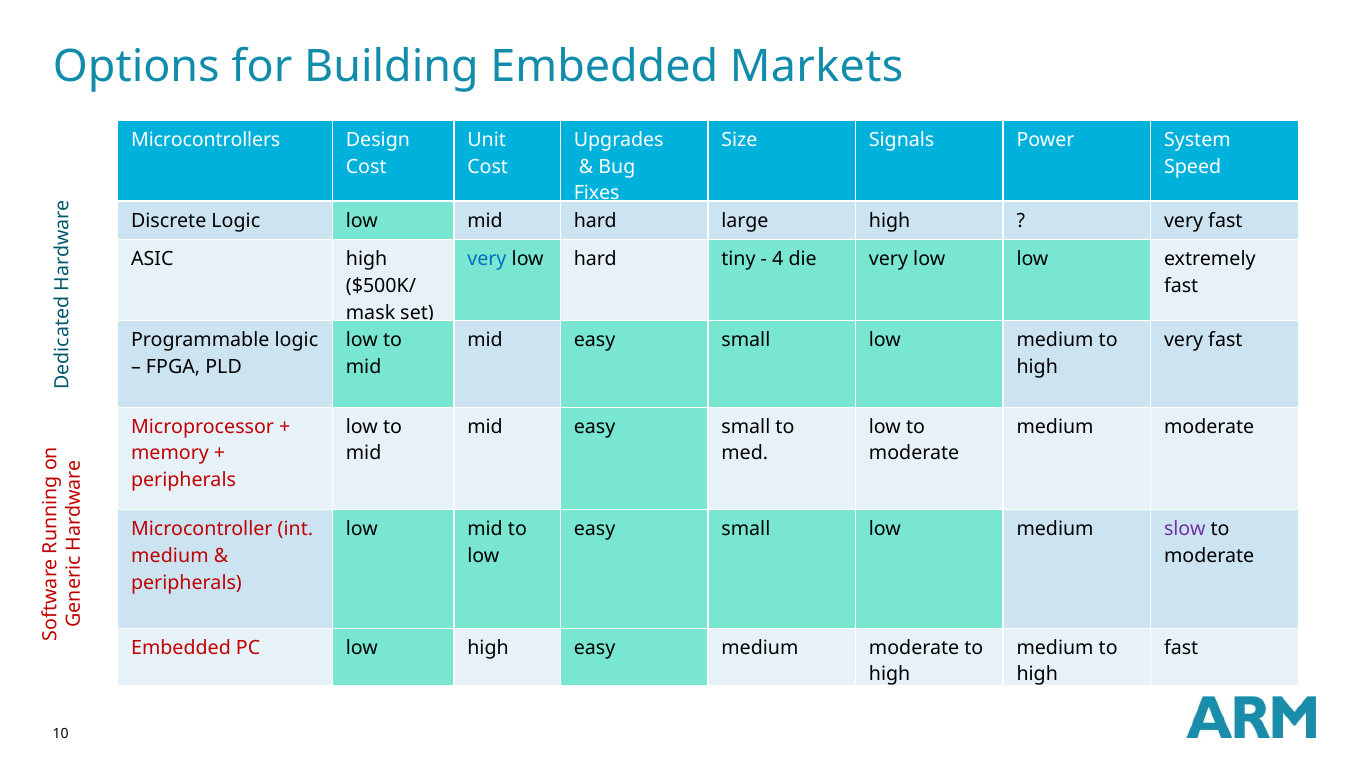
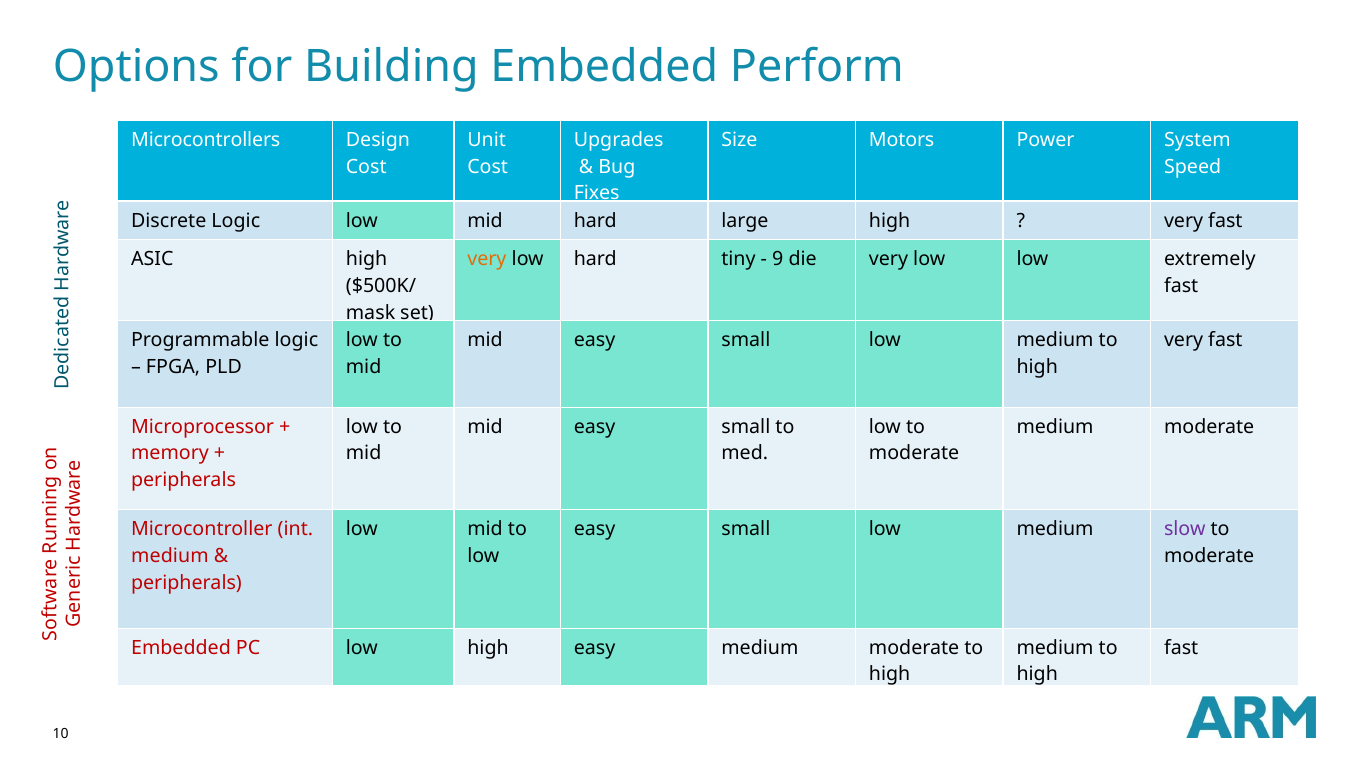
Markets: Markets -> Perform
Signals: Signals -> Motors
very at (487, 259) colour: blue -> orange
4: 4 -> 9
